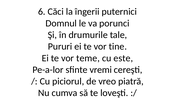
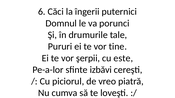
teme: teme -> şerpii
vremi: vremi -> izbăvi
